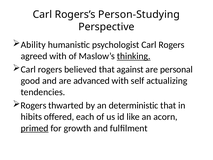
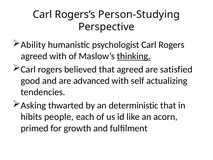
that against: against -> agreed
personal: personal -> satisfied
Rogers at (33, 105): Rogers -> Asking
offered: offered -> people
primed underline: present -> none
